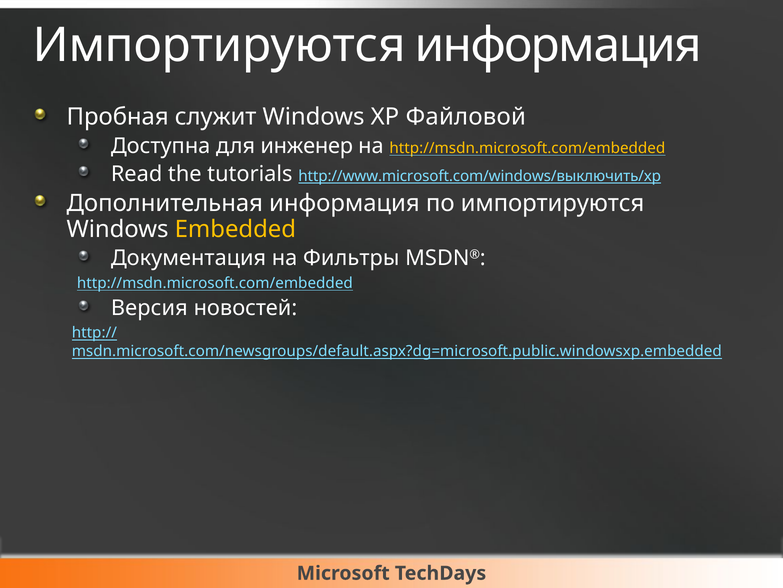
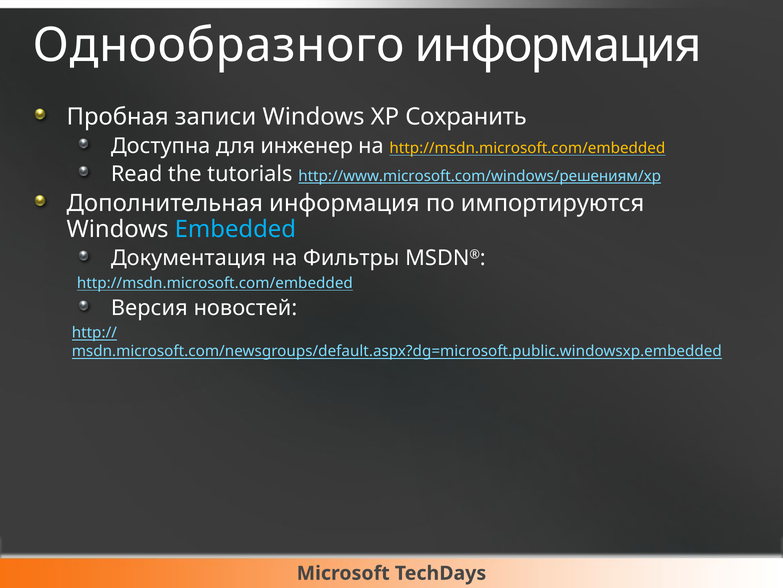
Импортируются at (219, 45): Импортируются -> Однообразного
служит: служит -> записи
Файловой: Файловой -> Сохранить
http://www.microsoft.com/windows/выключить/xp: http://www.microsoft.com/windows/выключить/xp -> http://www.microsoft.com/windows/решениям/xp
Embedded colour: yellow -> light blue
